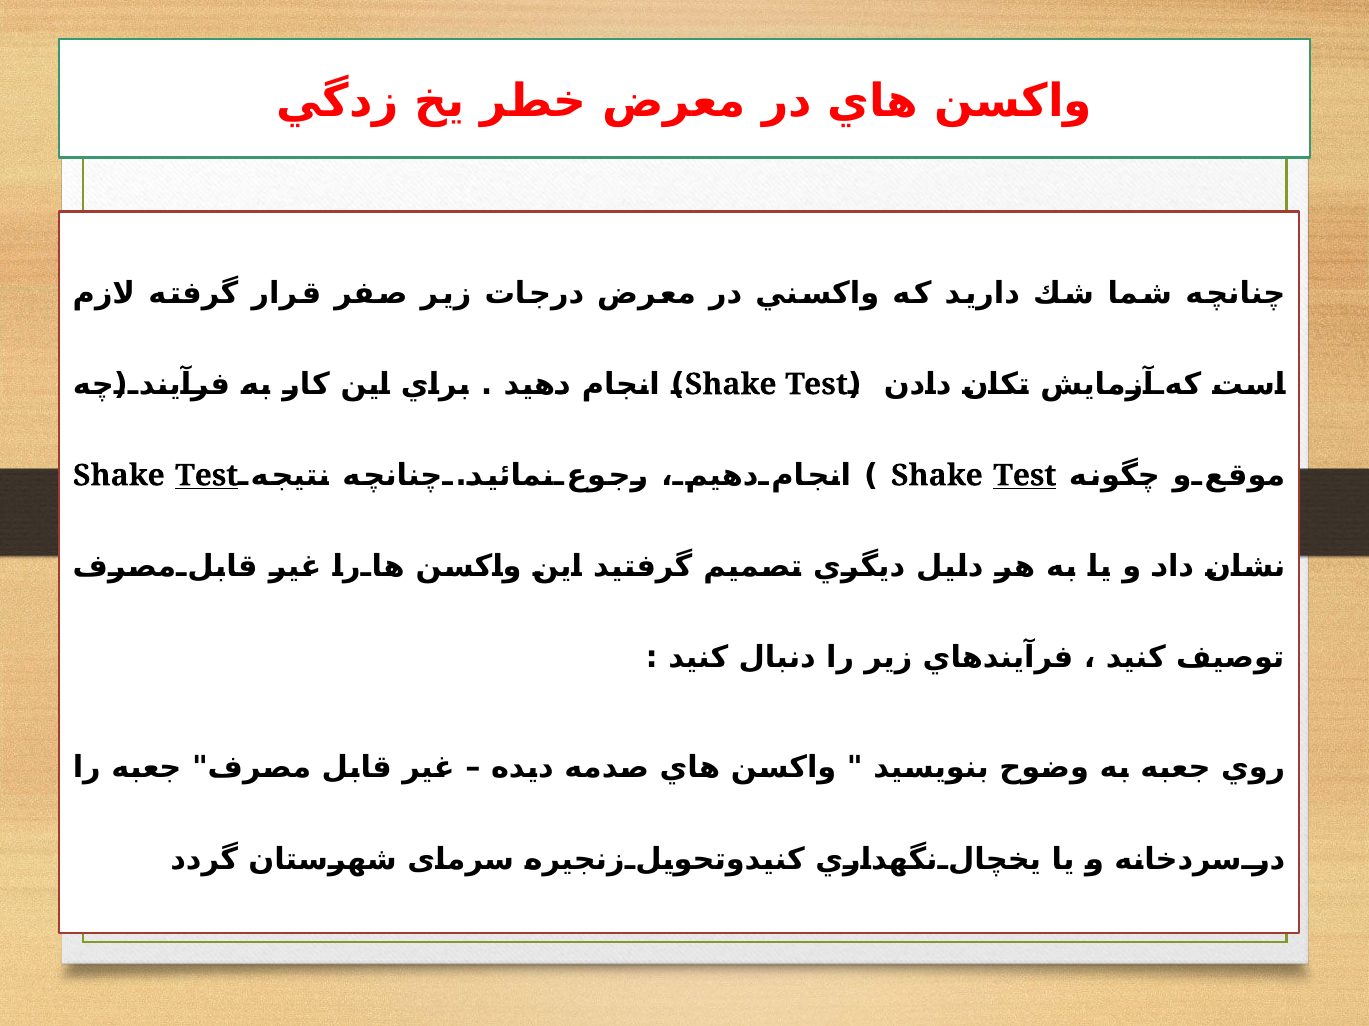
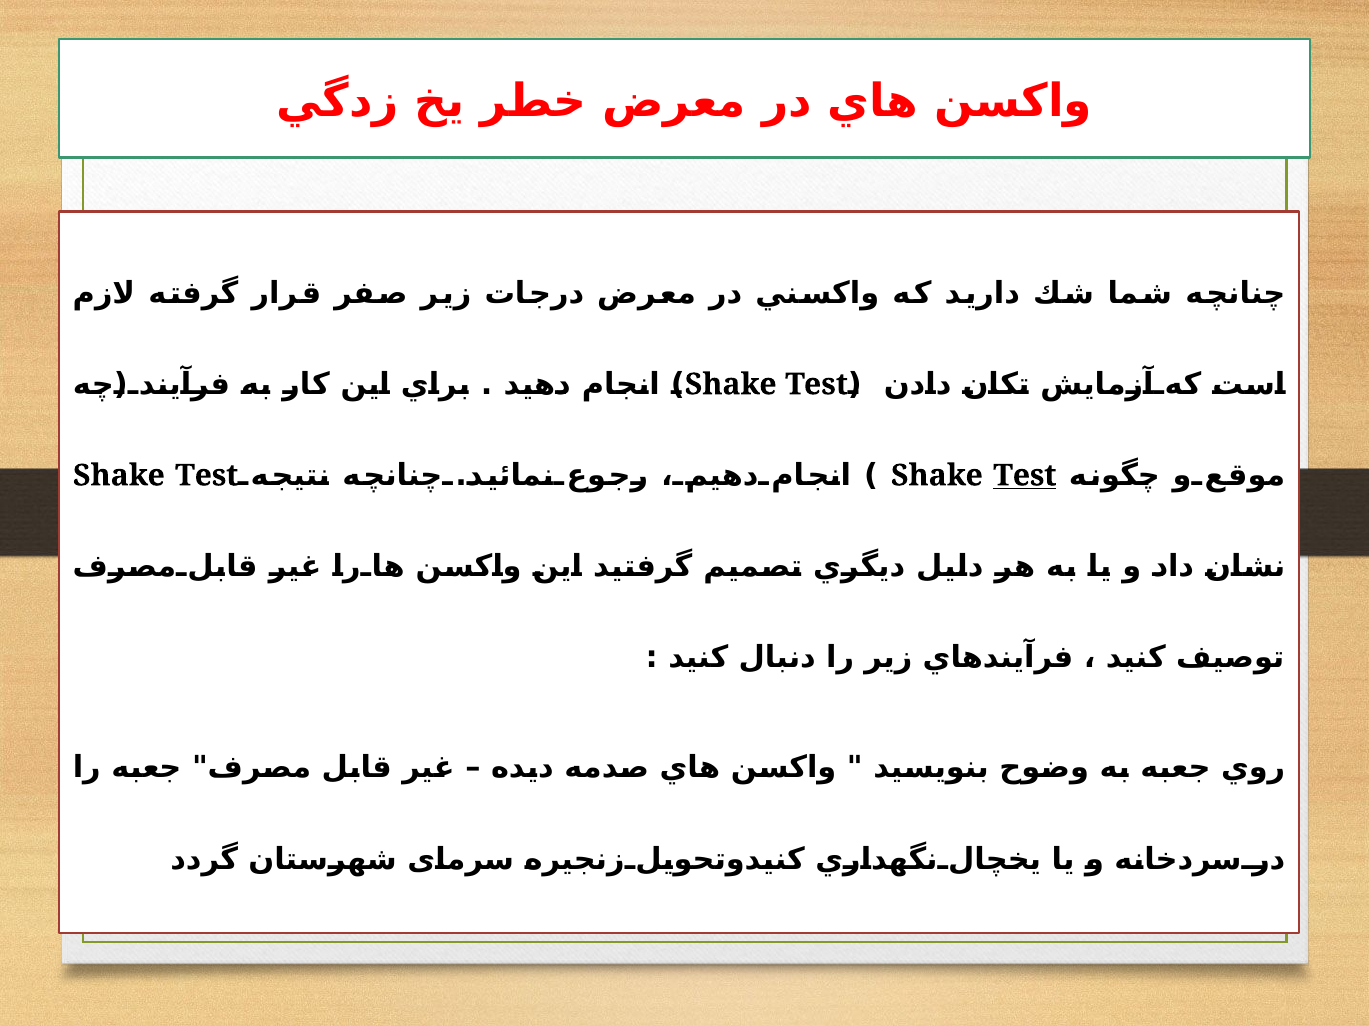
Test at (207, 476) underline: present -> none
